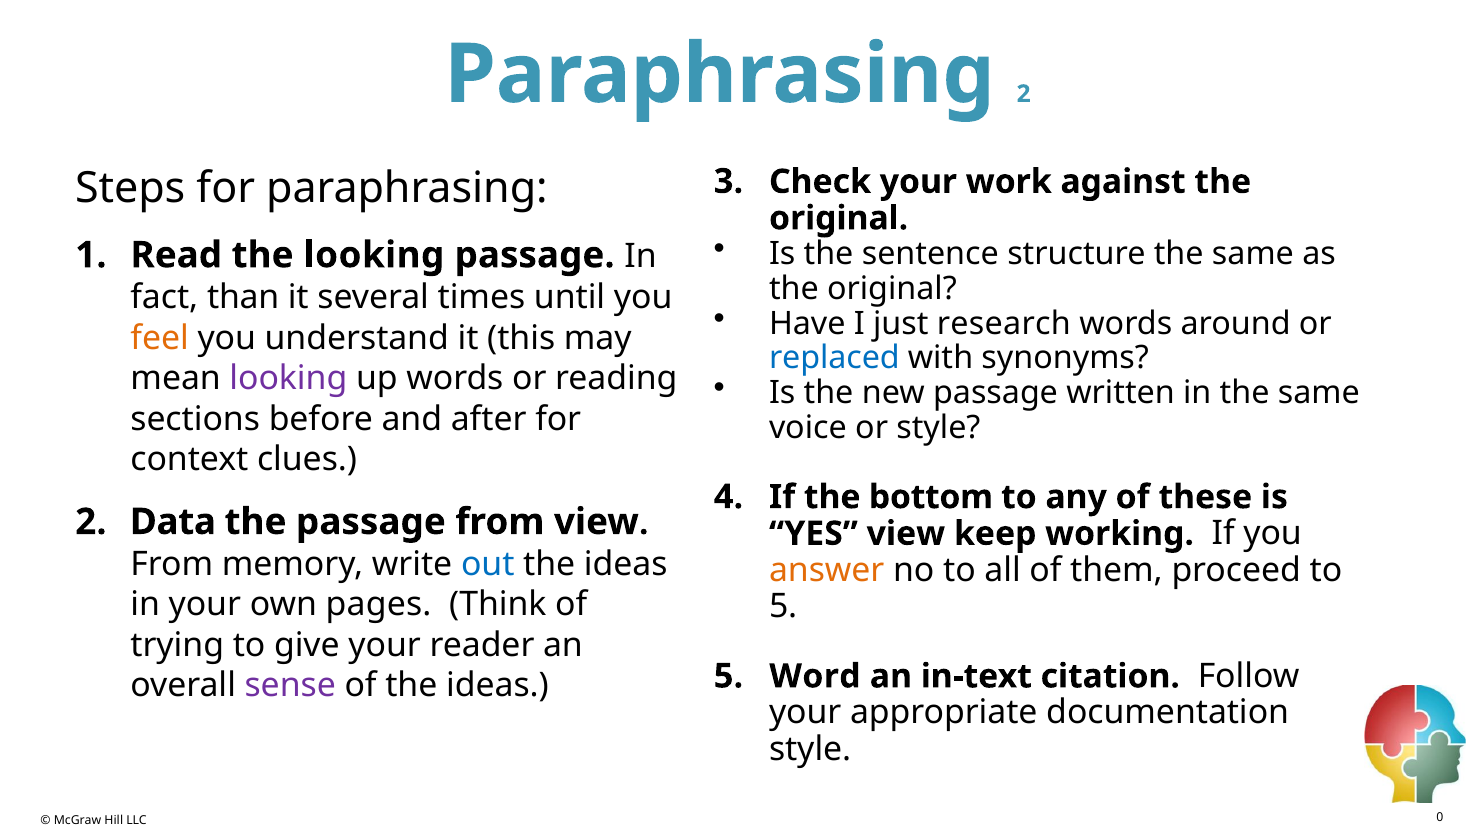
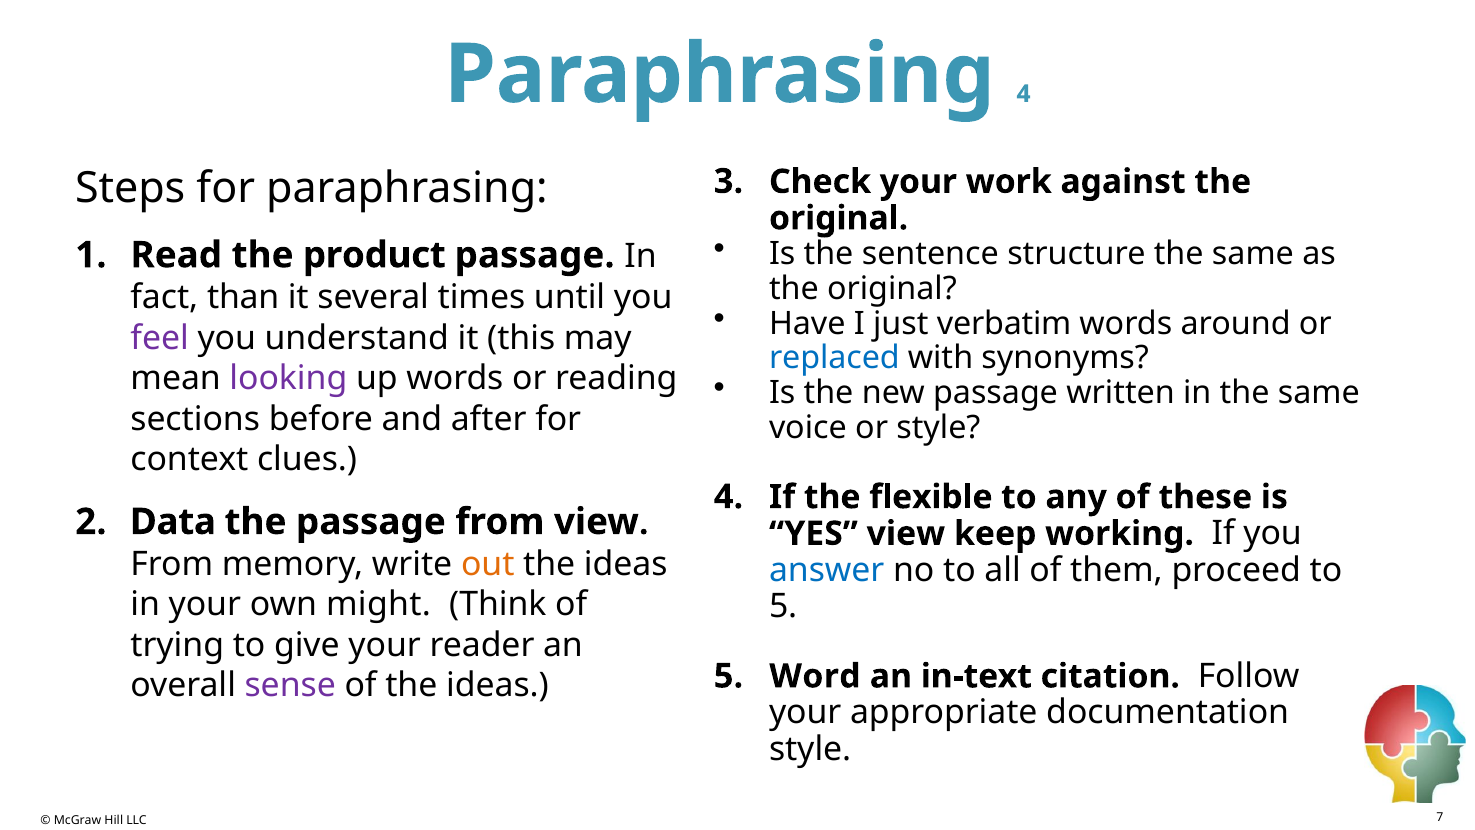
Paraphrasing 2: 2 -> 4
the looking: looking -> product
research: research -> verbatim
feel colour: orange -> purple
bottom: bottom -> flexible
out colour: blue -> orange
answer colour: orange -> blue
pages: pages -> might
0: 0 -> 7
